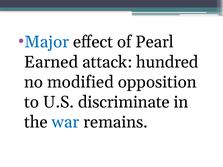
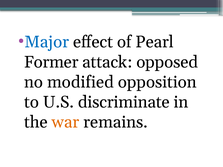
Earned: Earned -> Former
hundred: hundred -> opposed
war colour: blue -> orange
